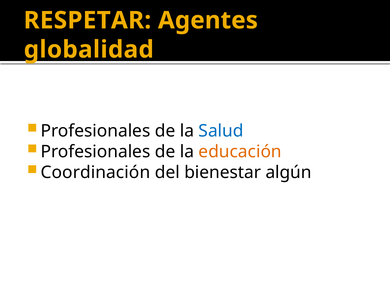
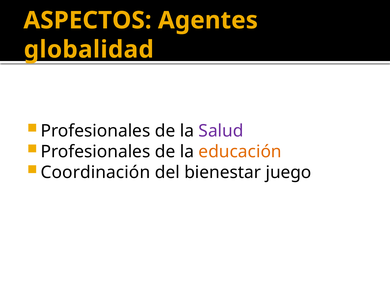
RESPETAR: RESPETAR -> ASPECTOS
Salud colour: blue -> purple
algún: algún -> juego
